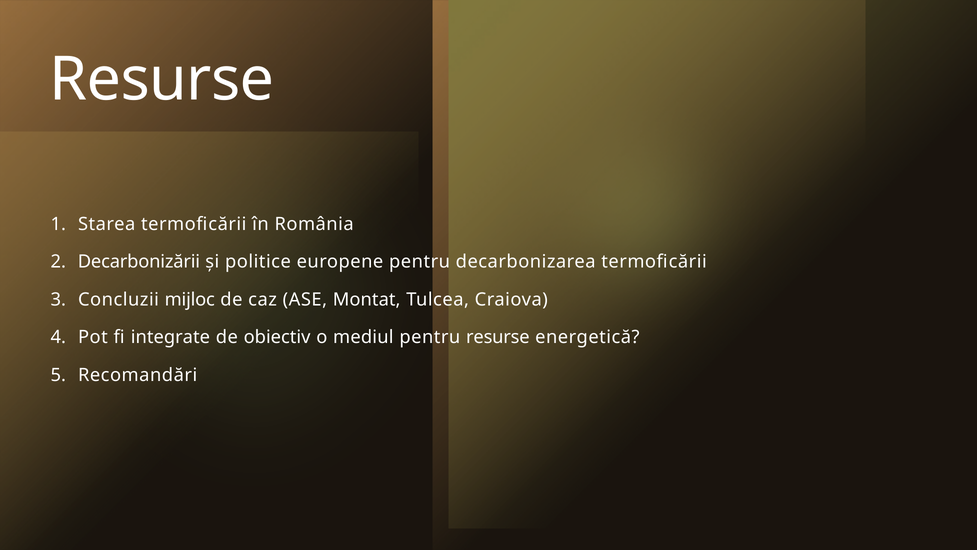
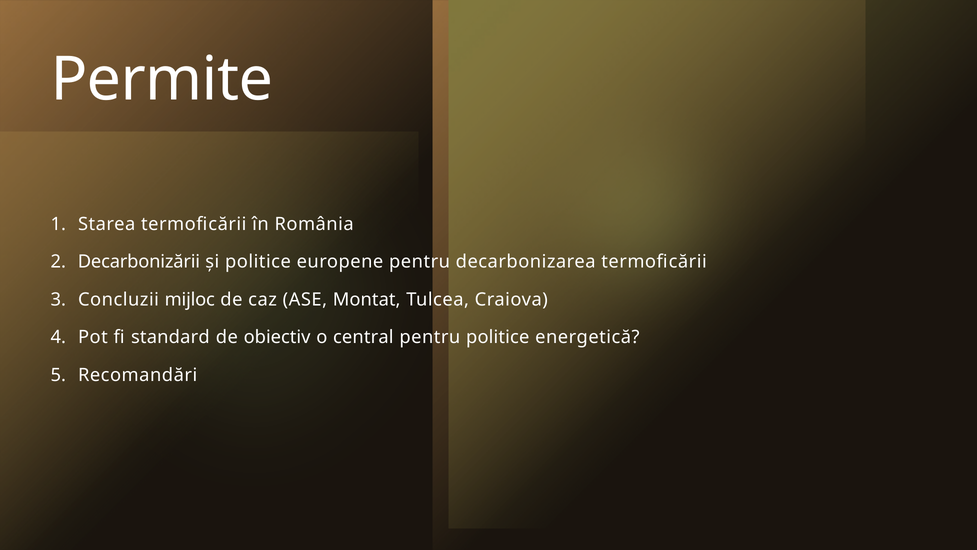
Resurse at (162, 80): Resurse -> Permite
integrate: integrate -> standard
mediul: mediul -> central
pentru resurse: resurse -> politice
